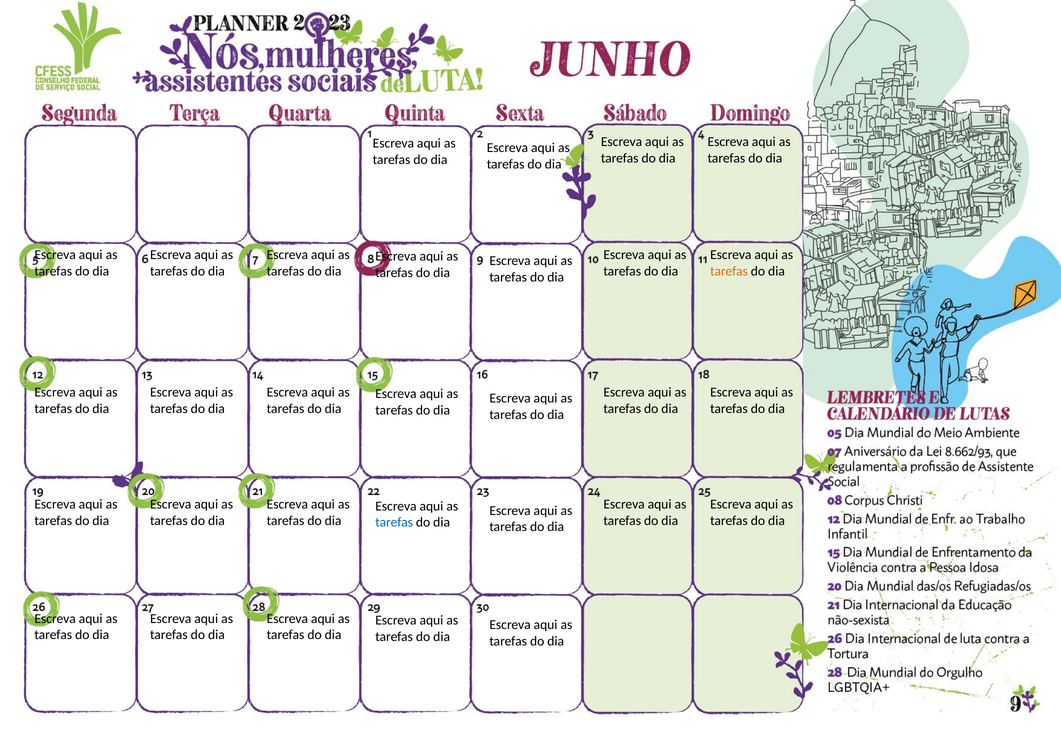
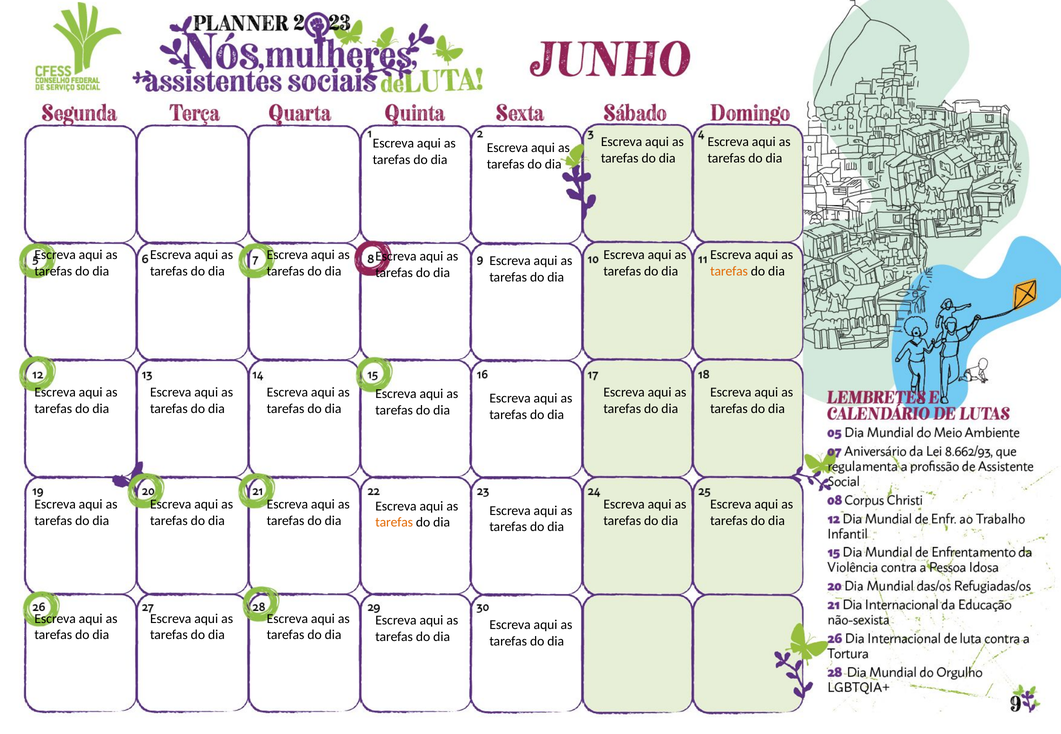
tarefas at (394, 523) colour: blue -> orange
